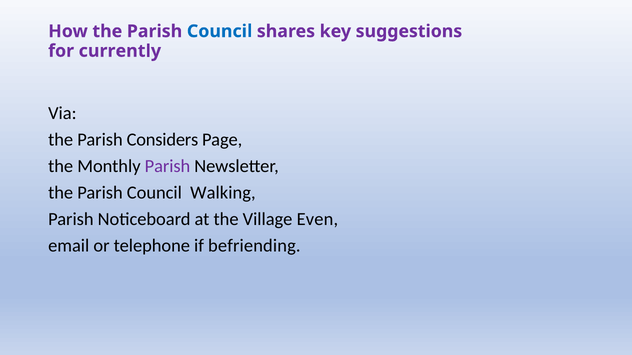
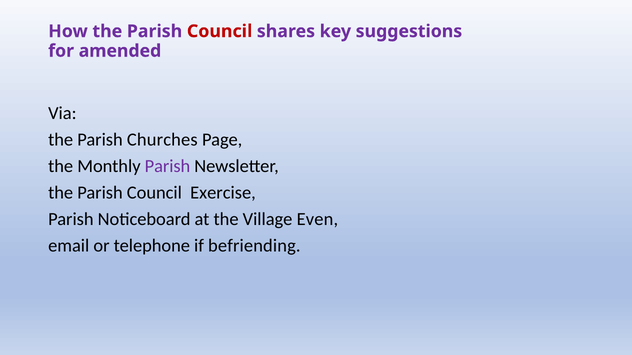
Council at (220, 31) colour: blue -> red
currently: currently -> amended
Considers: Considers -> Churches
Walking: Walking -> Exercise
